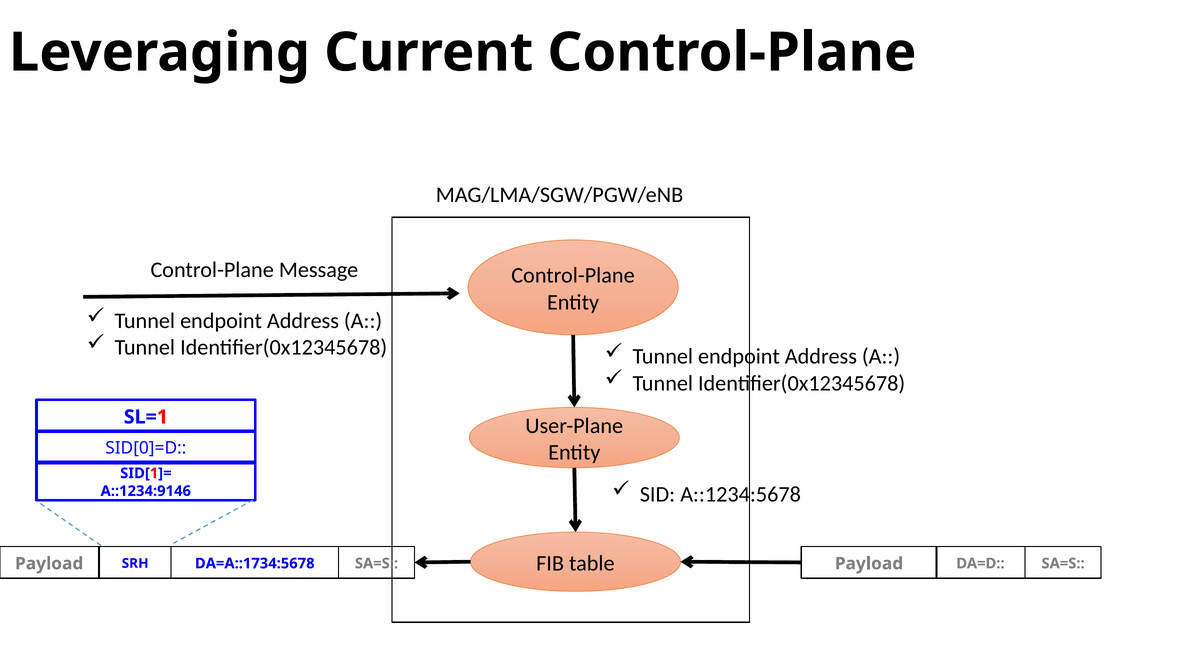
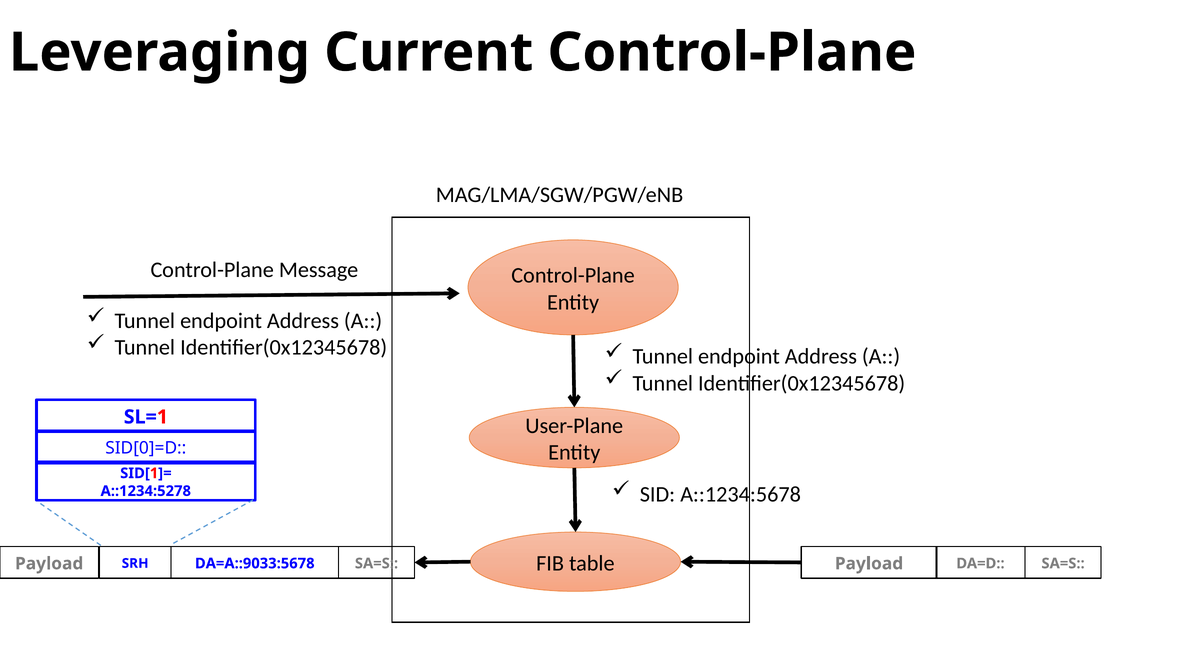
A::1234:9146: A::1234:9146 -> A::1234:5278
DA=A::1734:5678: DA=A::1734:5678 -> DA=A::9033:5678
